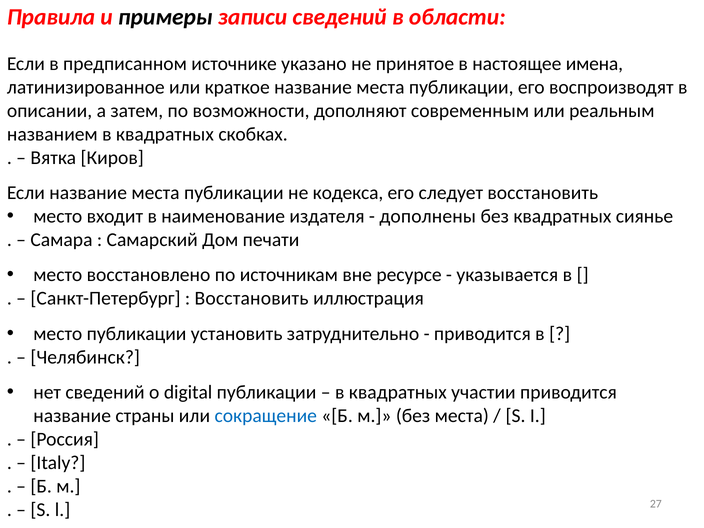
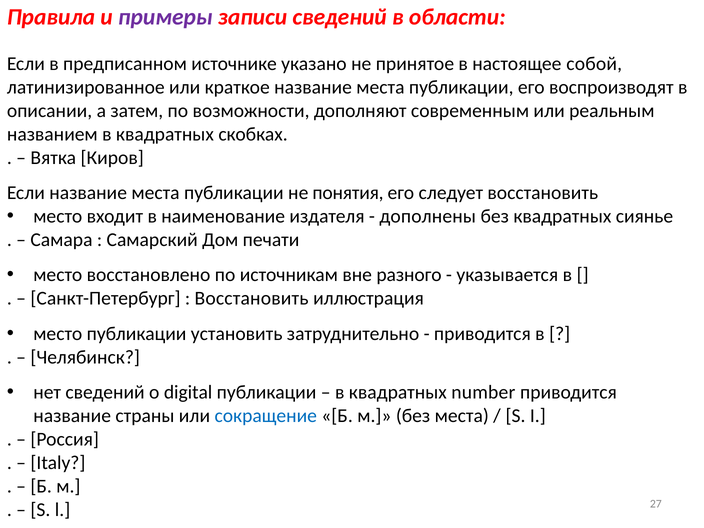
примеры colour: black -> purple
имена: имена -> собой
кодекса: кодекса -> понятия
ресурсе: ресурсе -> разного
участии: участии -> number
